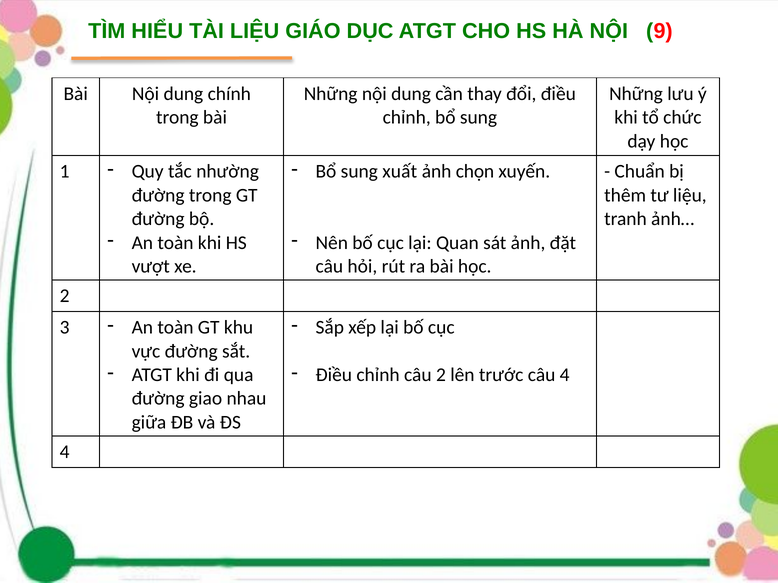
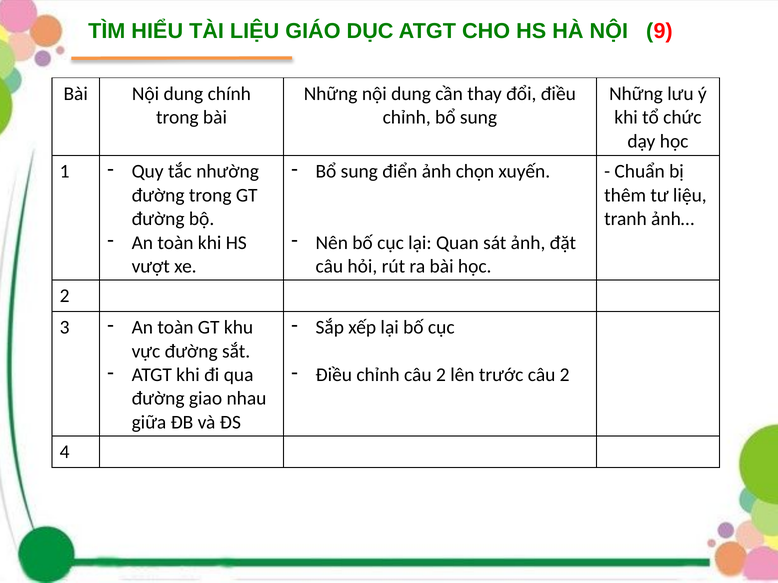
xuất: xuất -> điển
trước câu 4: 4 -> 2
